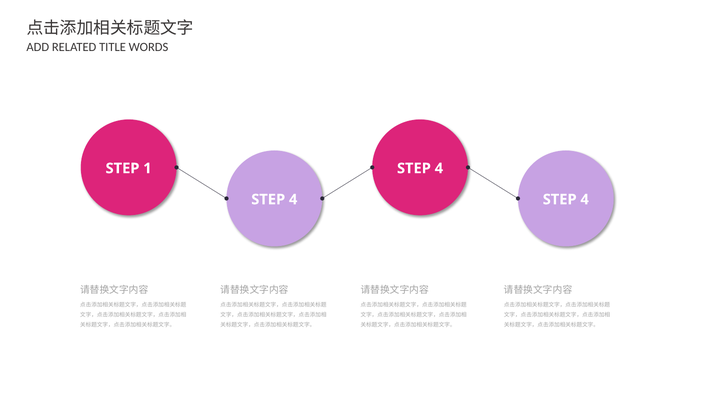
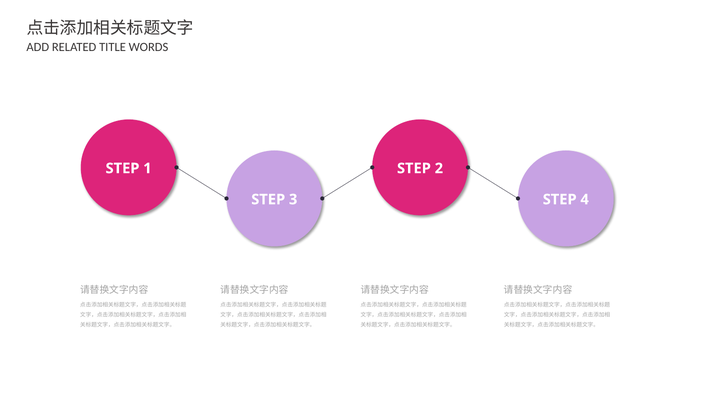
4 at (439, 168): 4 -> 2
4 at (293, 199): 4 -> 3
